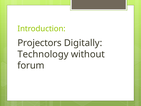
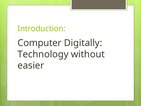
Projectors: Projectors -> Computer
forum: forum -> easier
